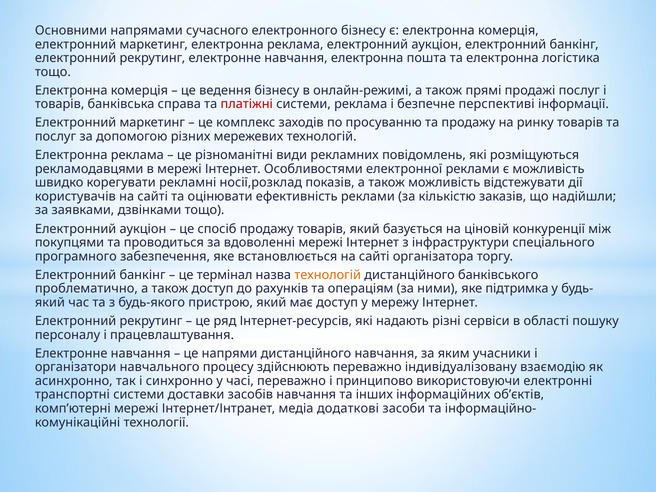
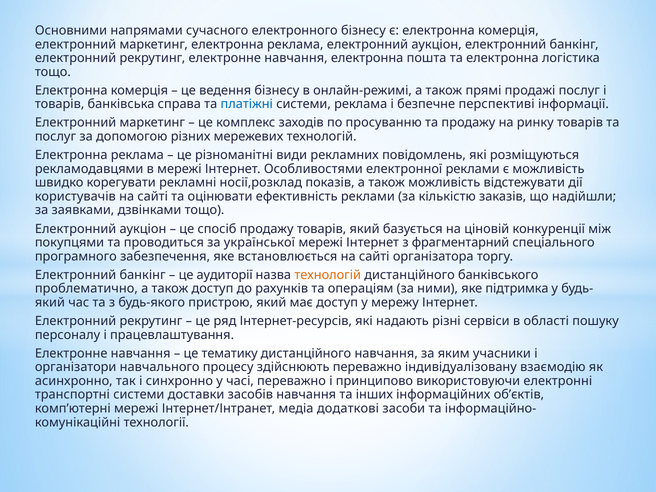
платіжні colour: red -> blue
вдоволенні: вдоволенні -> української
інфраструктури: інфраструктури -> фрагментарний
термінал: термінал -> аудиторії
напрями: напрями -> тематику
